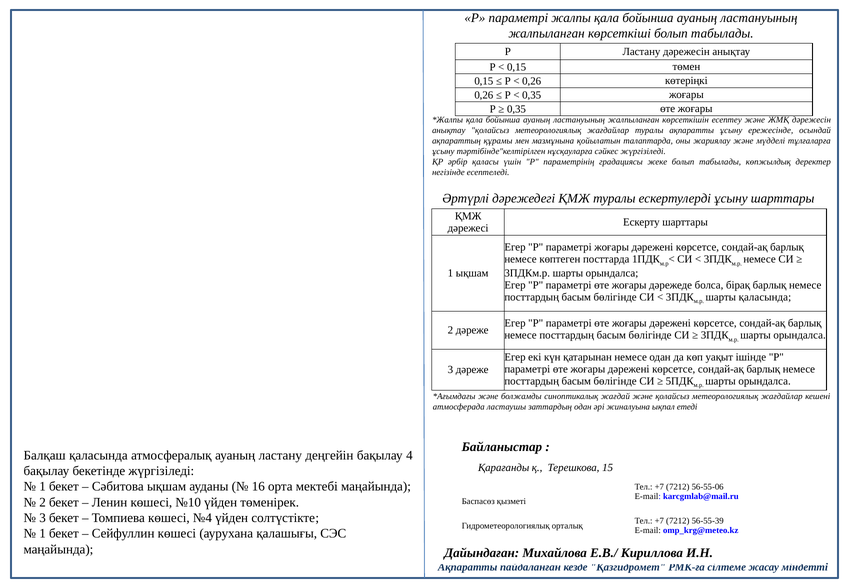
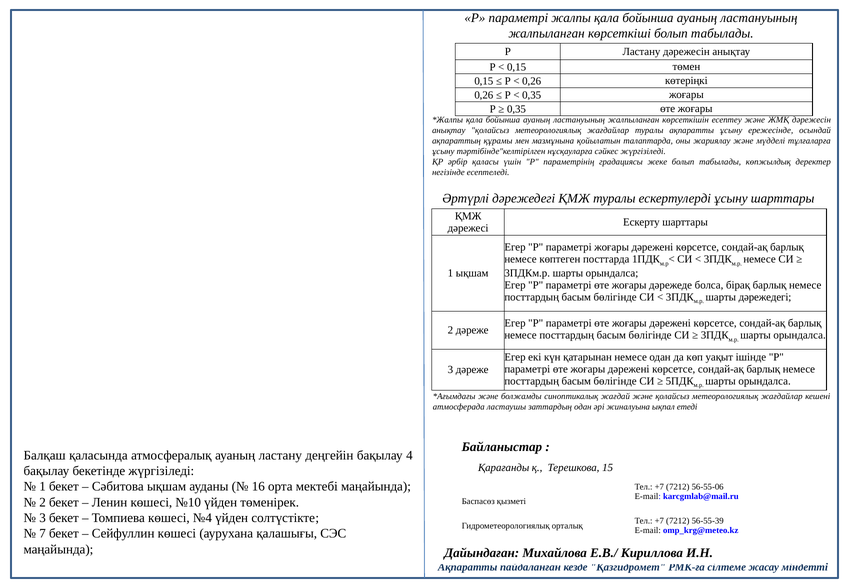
шарты қаласында: қаласында -> дәрежедегі
1 at (43, 533): 1 -> 7
